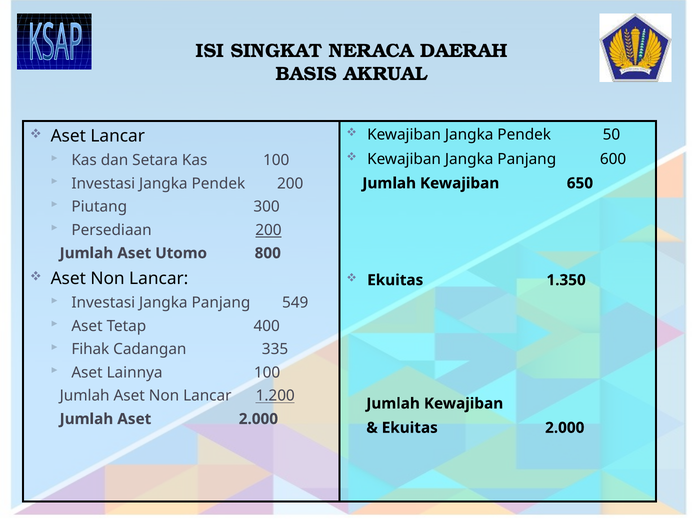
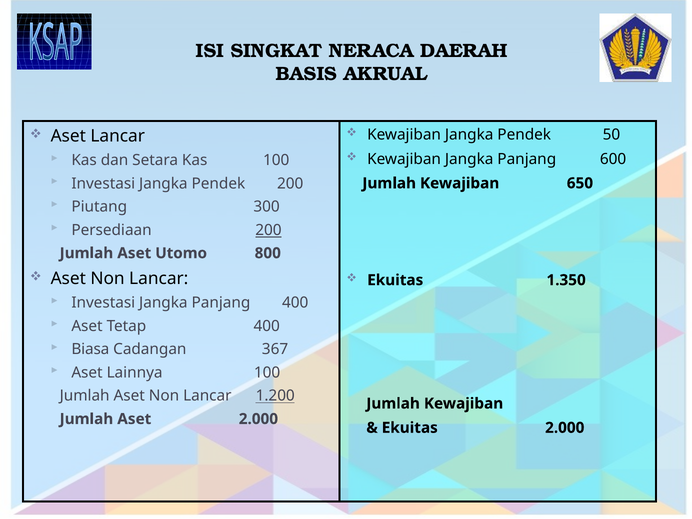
Panjang 549: 549 -> 400
Fihak: Fihak -> Biasa
335: 335 -> 367
